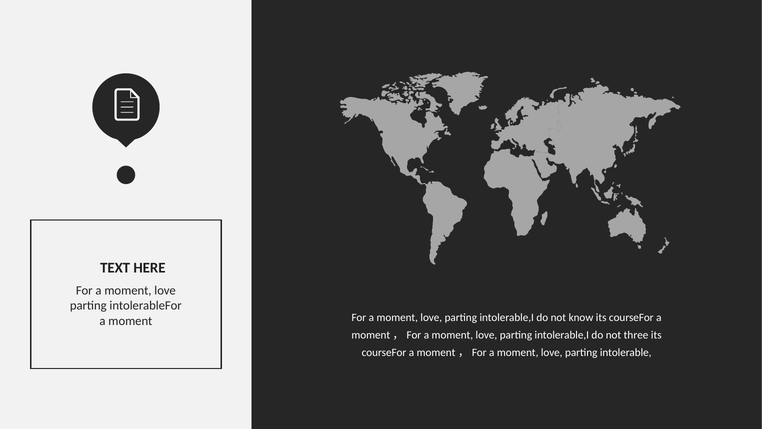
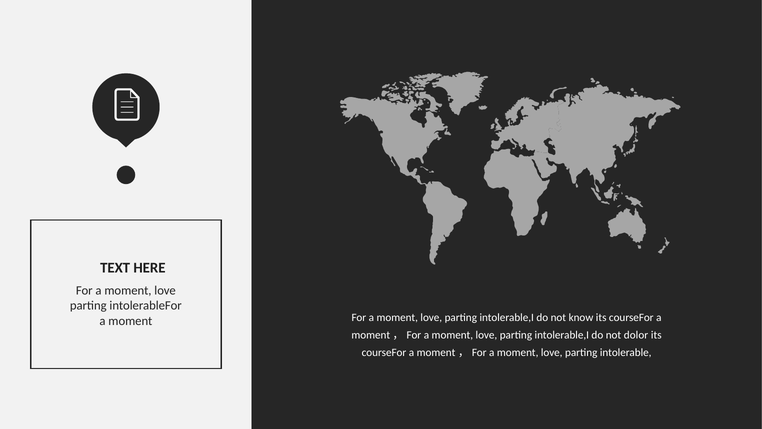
not three: three -> dolor
